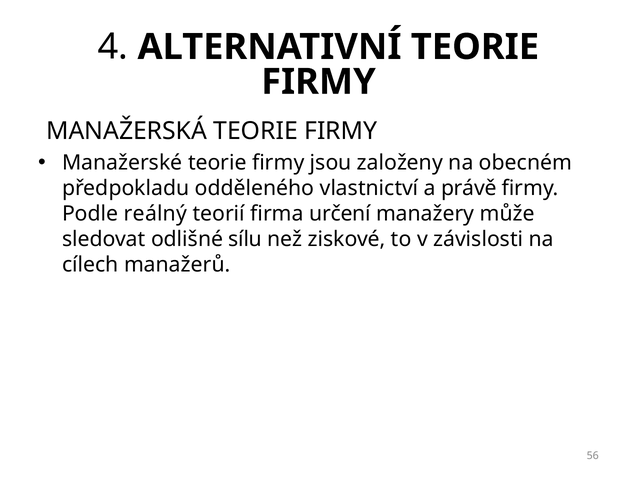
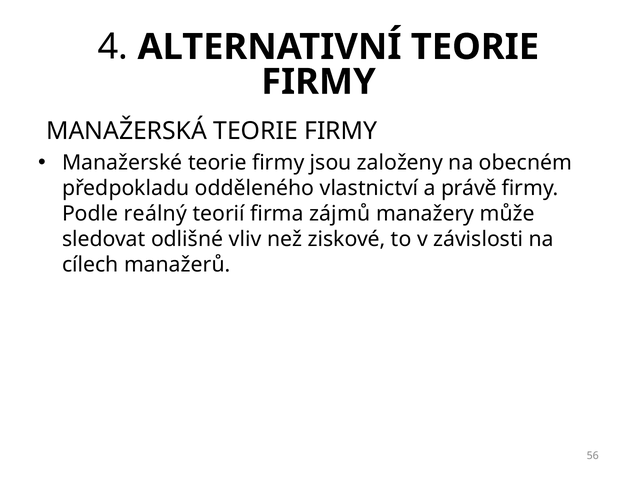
určení: určení -> zájmů
sílu: sílu -> vliv
